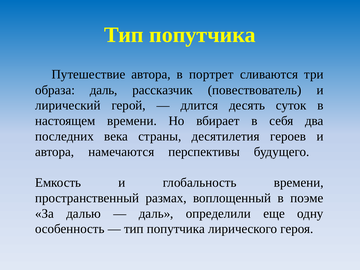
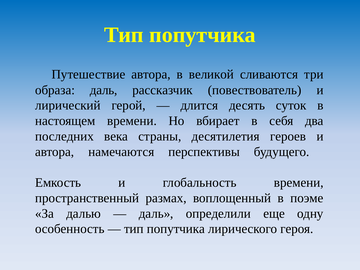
портрет: портрет -> великой
